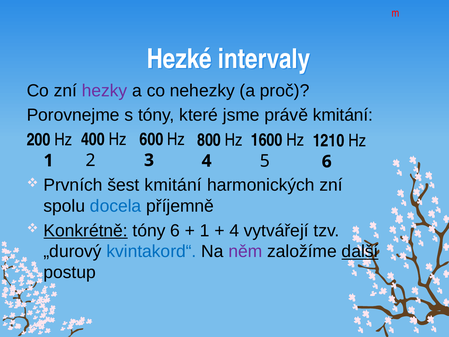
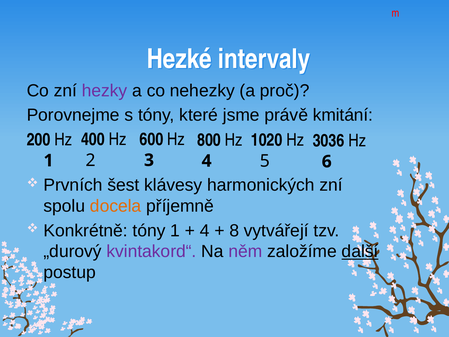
1600: 1600 -> 1020
1210: 1210 -> 3036
šest kmitání: kmitání -> klávesy
docela colour: blue -> orange
Konkrétně underline: present -> none
tóny 6: 6 -> 1
1 at (205, 230): 1 -> 4
4 at (234, 230): 4 -> 8
kvintakord“ colour: blue -> purple
